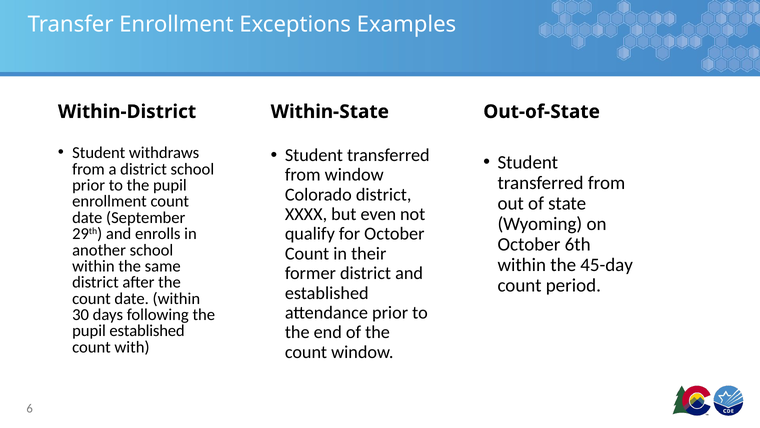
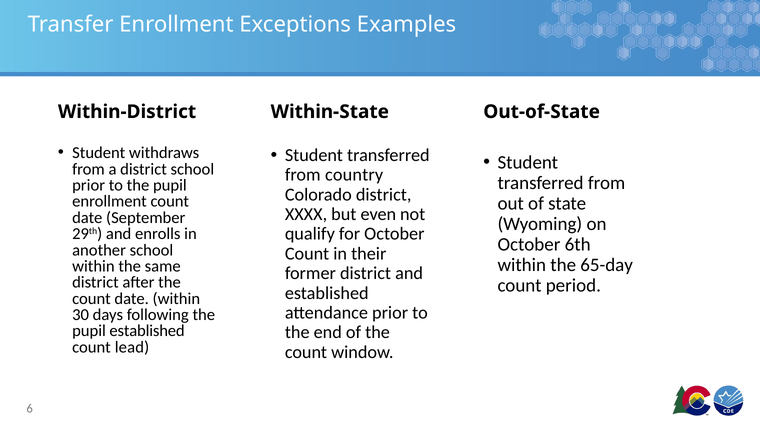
from window: window -> country
45-day: 45-day -> 65-day
with: with -> lead
